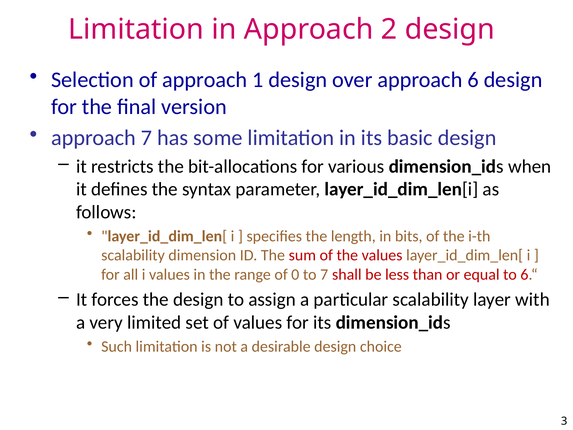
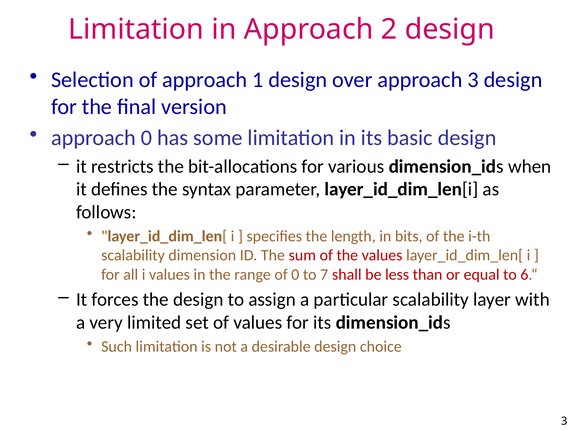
approach 6: 6 -> 3
approach 7: 7 -> 0
